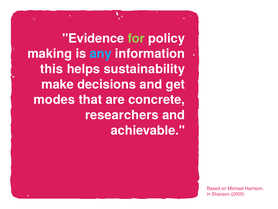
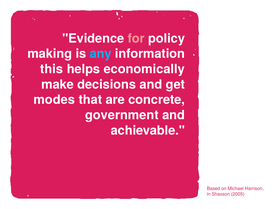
for colour: light green -> pink
sustainability: sustainability -> economically
researchers: researchers -> government
